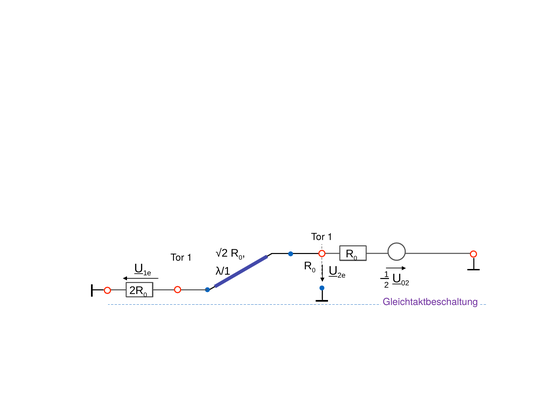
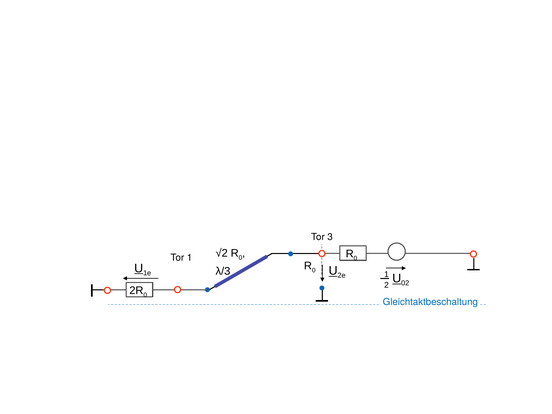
1 at (330, 237): 1 -> 3
λ/1: λ/1 -> λ/3
Gleichtaktbeschaltung colour: purple -> blue
